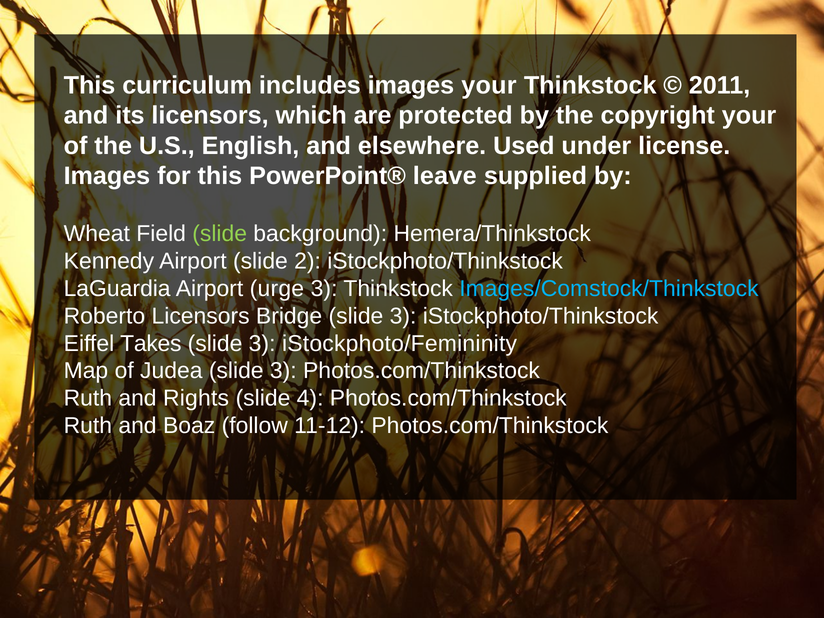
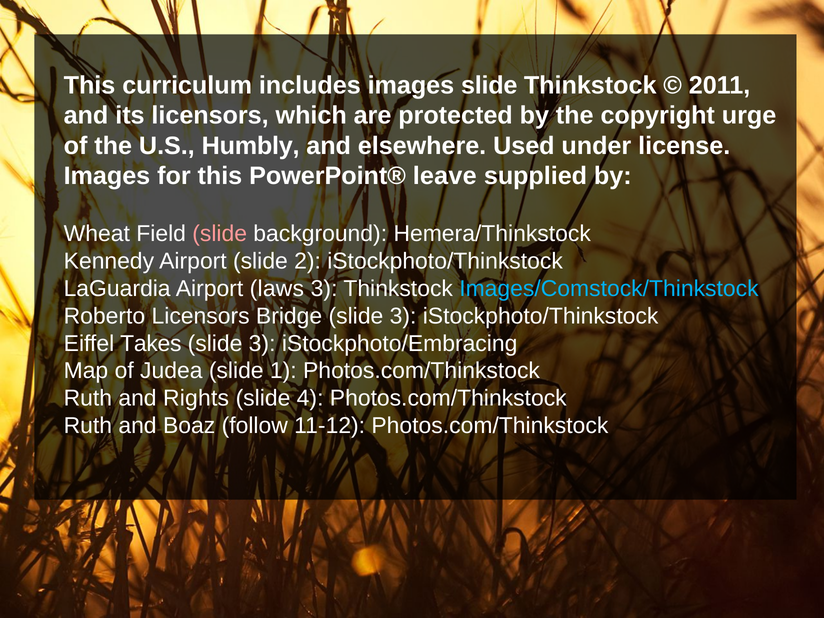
images your: your -> slide
copyright your: your -> urge
English: English -> Humbly
slide at (220, 234) colour: light green -> pink
urge: urge -> laws
iStockphoto/Femininity: iStockphoto/Femininity -> iStockphoto/Embracing
Judea slide 3: 3 -> 1
